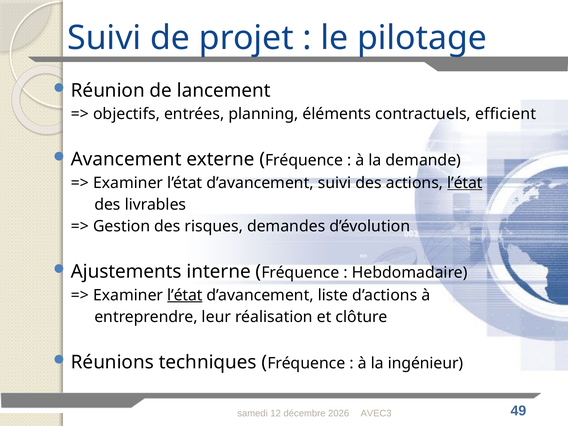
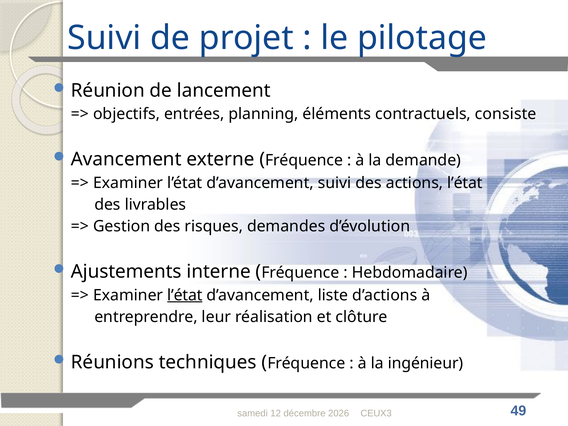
efficient: efficient -> consiste
l’état at (465, 183) underline: present -> none
AVEC3: AVEC3 -> CEUX3
